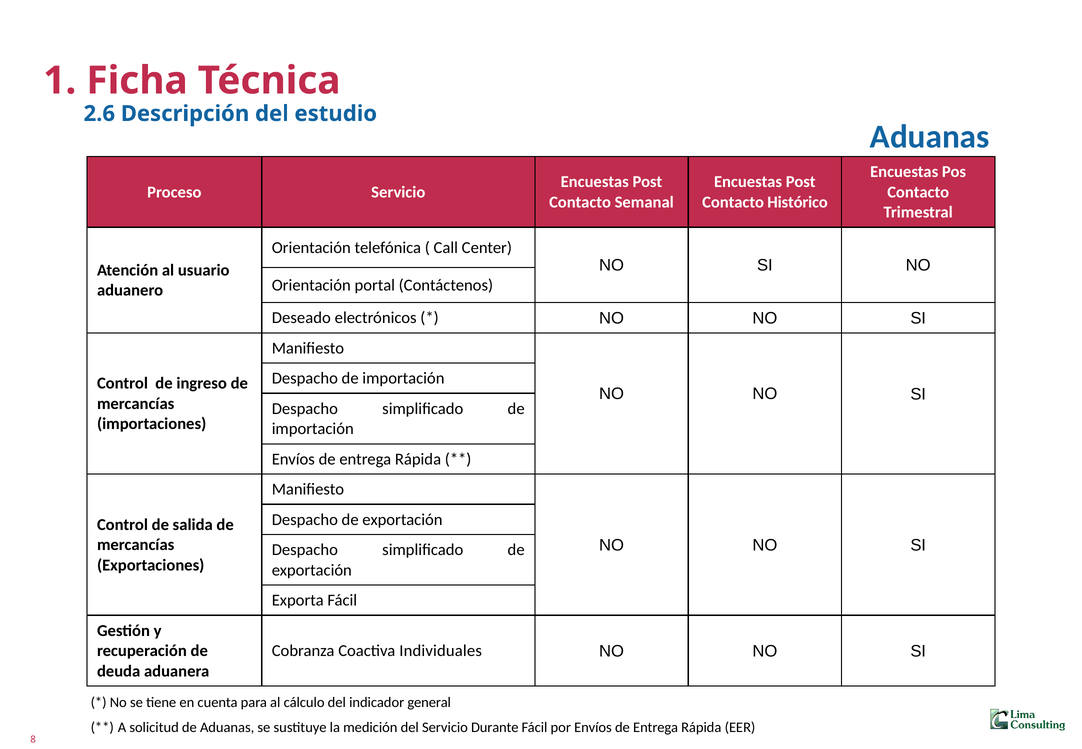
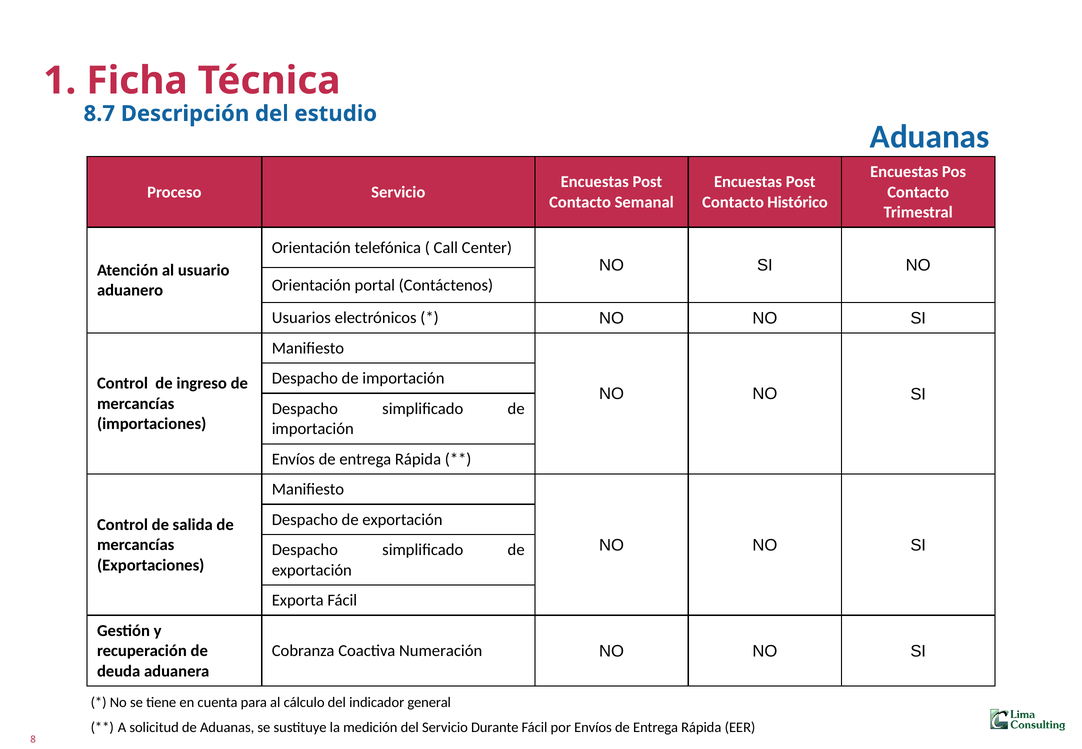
2.6: 2.6 -> 8.7
Deseado: Deseado -> Usuarios
Individuales: Individuales -> Numeración
